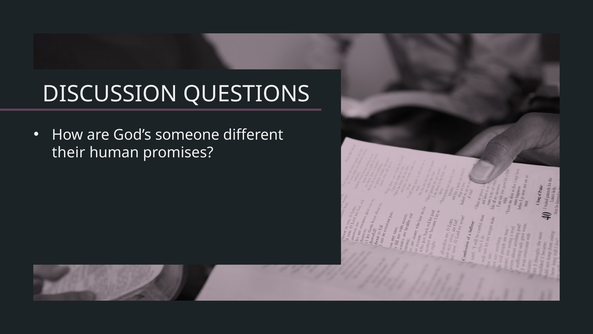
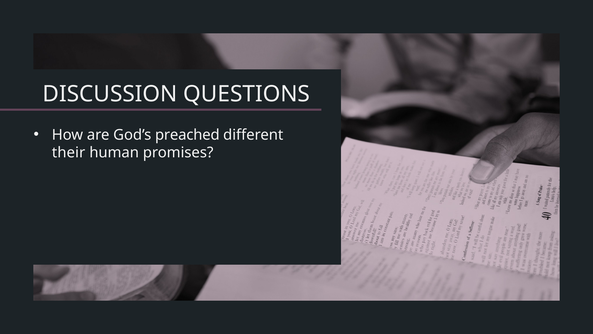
someone: someone -> preached
